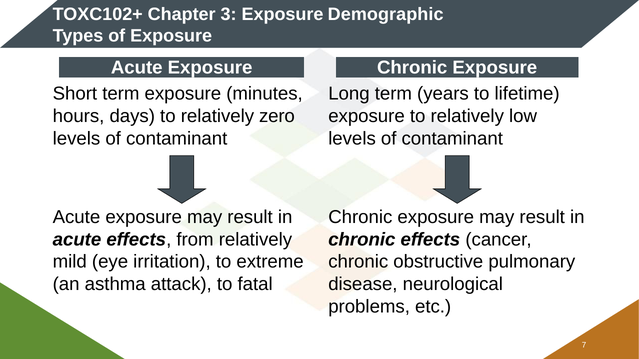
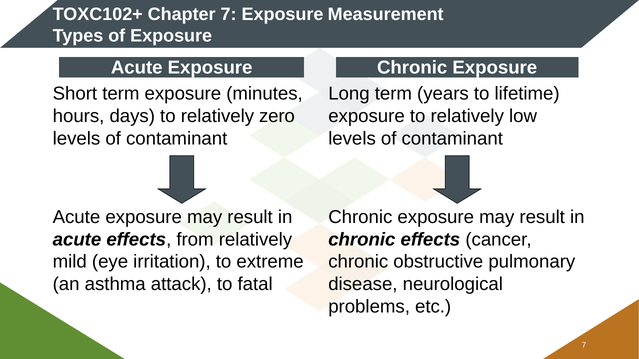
Chapter 3: 3 -> 7
Demographic: Demographic -> Measurement
